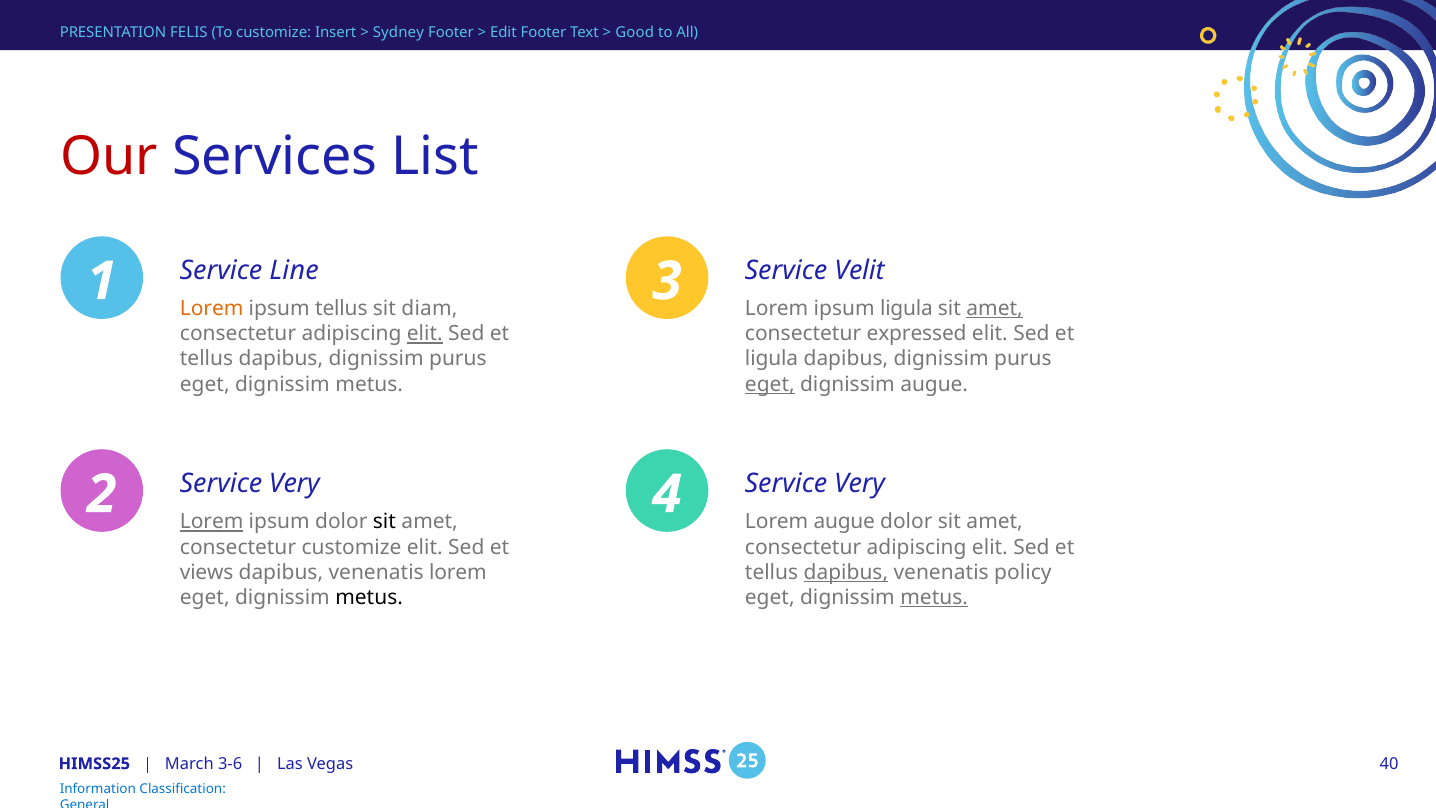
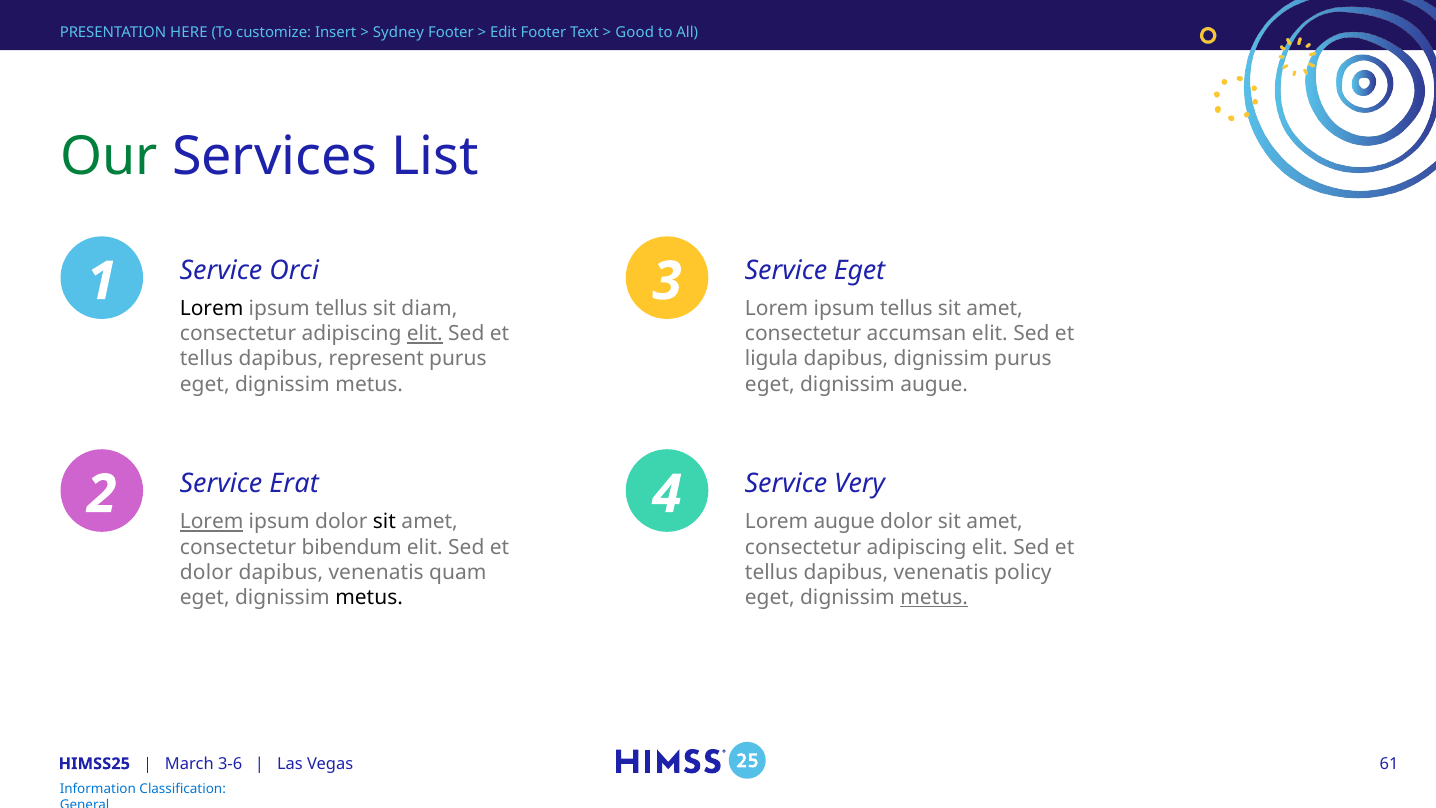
FELIS: FELIS -> HERE
Our colour: red -> green
Line: Line -> Orci
Service Velit: Velit -> Eget
Lorem at (212, 309) colour: orange -> black
ligula at (906, 309): ligula -> tellus
amet at (995, 309) underline: present -> none
expressed: expressed -> accumsan
tellus dapibus dignissim: dignissim -> represent
eget at (770, 384) underline: present -> none
Very at (294, 484): Very -> Erat
consectetur customize: customize -> bibendum
views at (207, 572): views -> dolor
venenatis lorem: lorem -> quam
dapibus at (846, 572) underline: present -> none
40: 40 -> 61
